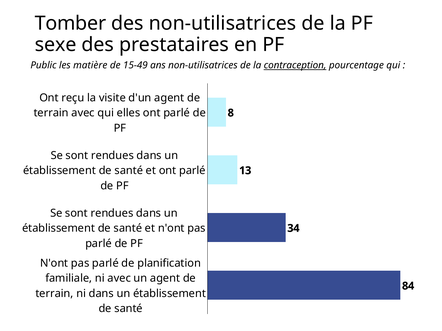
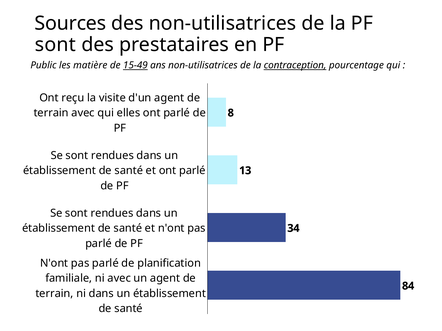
Tomber: Tomber -> Sources
sexe at (56, 45): sexe -> sont
15-49 underline: none -> present
